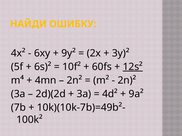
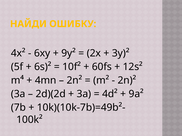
12s² underline: present -> none
